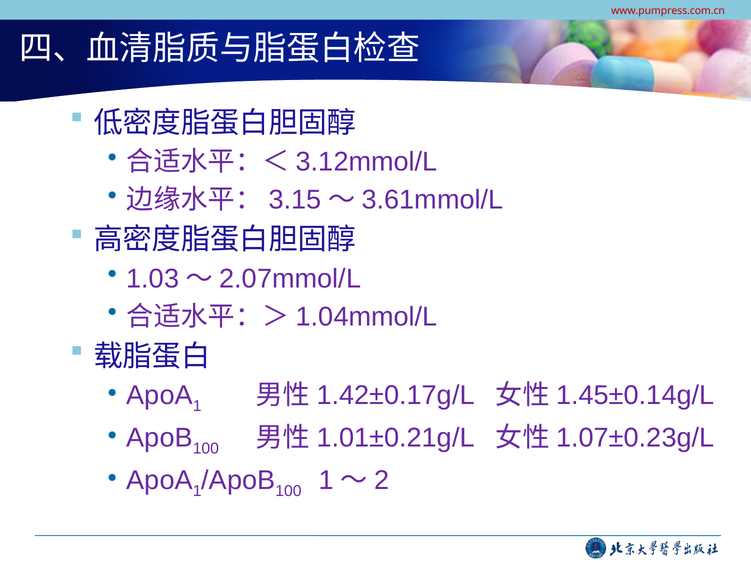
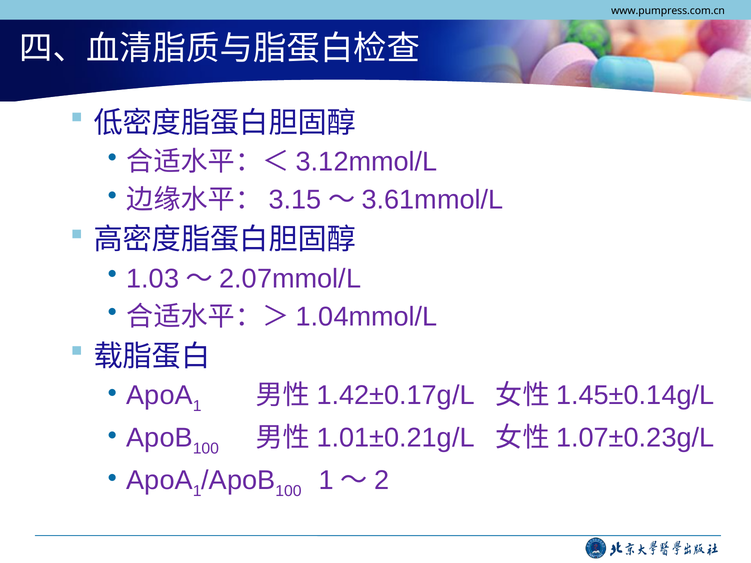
www.pumpress.com.cn colour: red -> black
